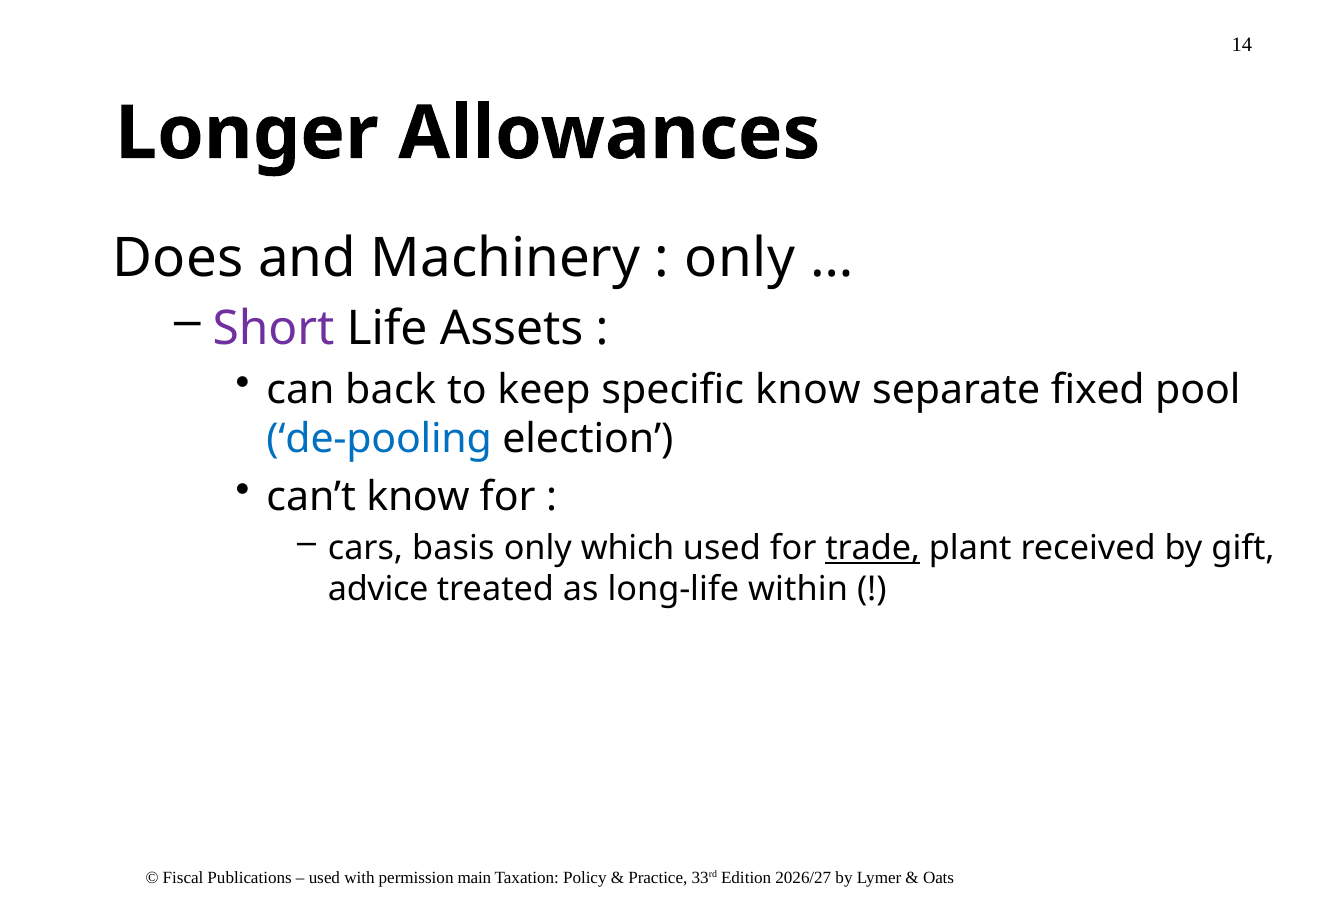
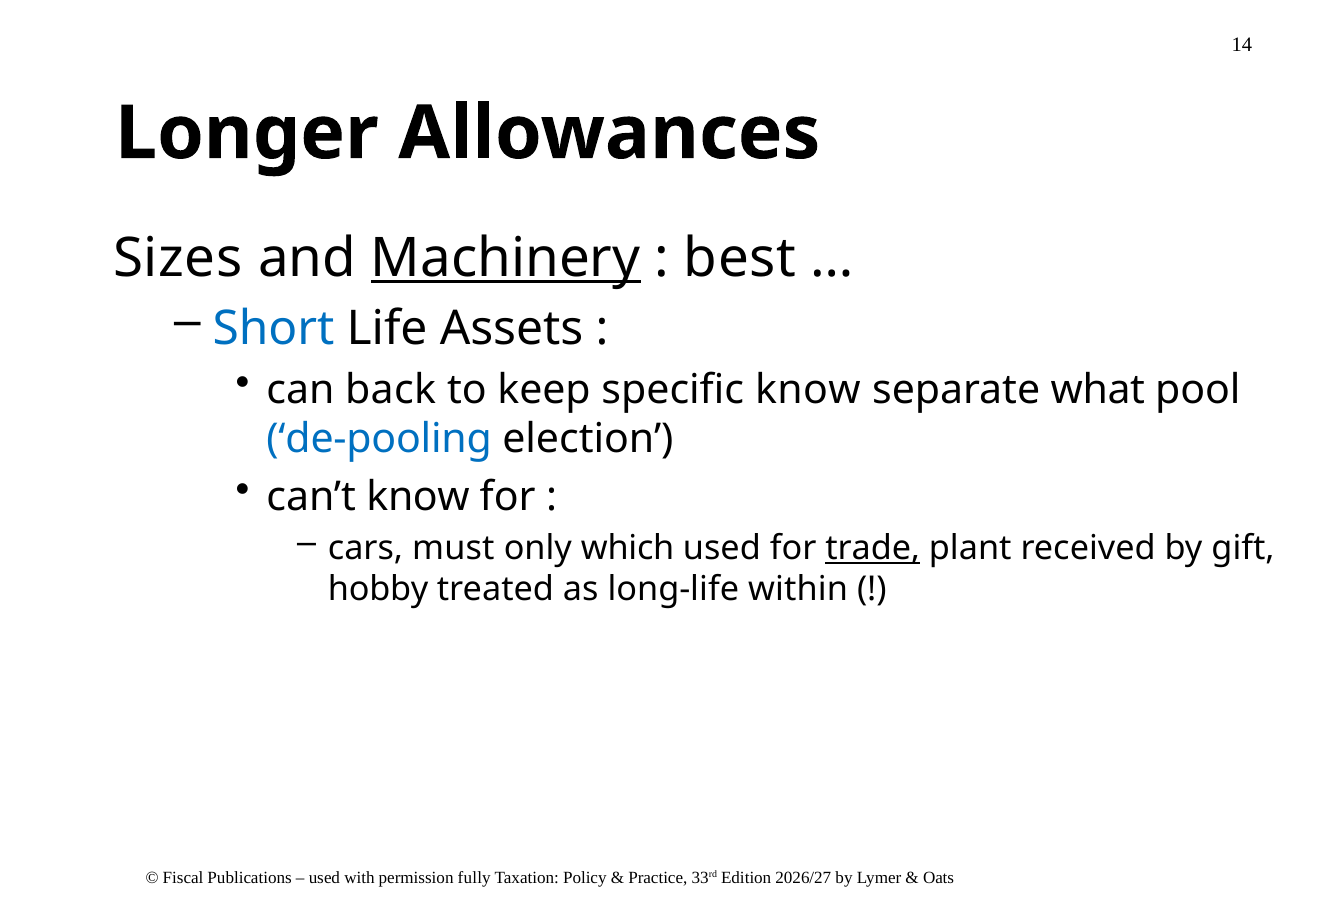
Does: Does -> Sizes
Machinery underline: none -> present
only at (740, 258): only -> best
Short colour: purple -> blue
fixed: fixed -> what
basis: basis -> must
advice: advice -> hobby
main: main -> fully
